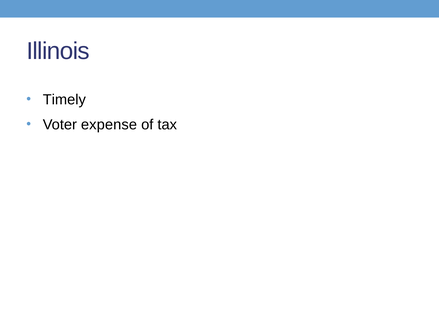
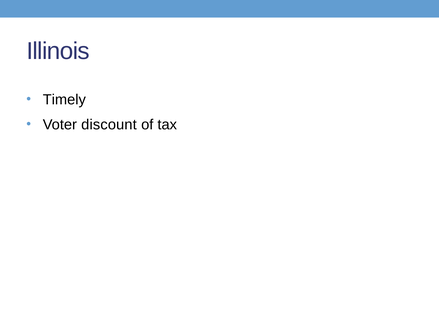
expense: expense -> discount
